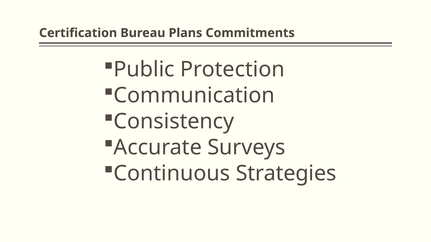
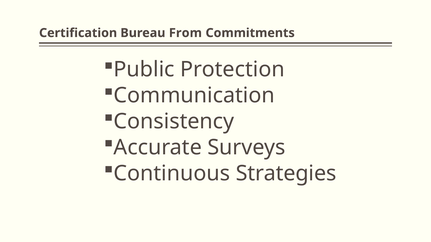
Plans: Plans -> From
